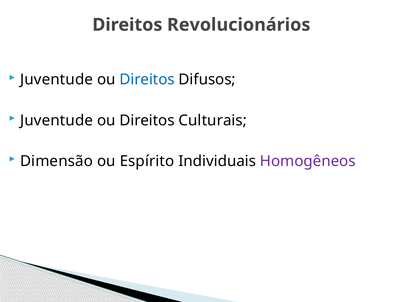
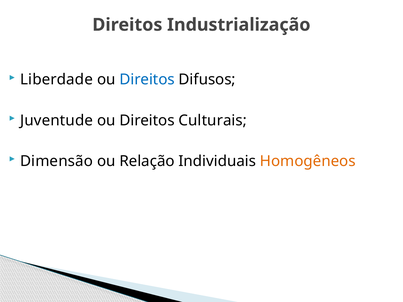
Revolucionários: Revolucionários -> Industrialização
Juventude at (57, 80): Juventude -> Liberdade
Espírito: Espírito -> Relação
Homogêneos colour: purple -> orange
